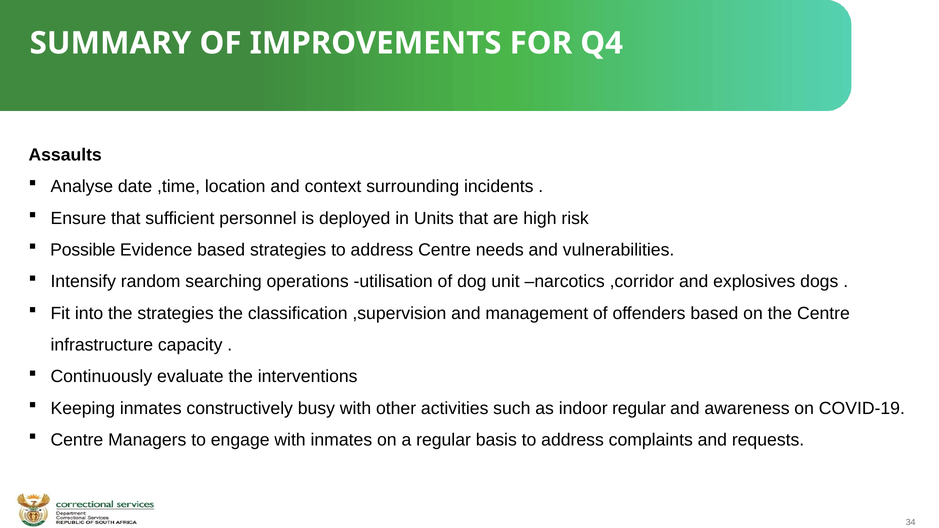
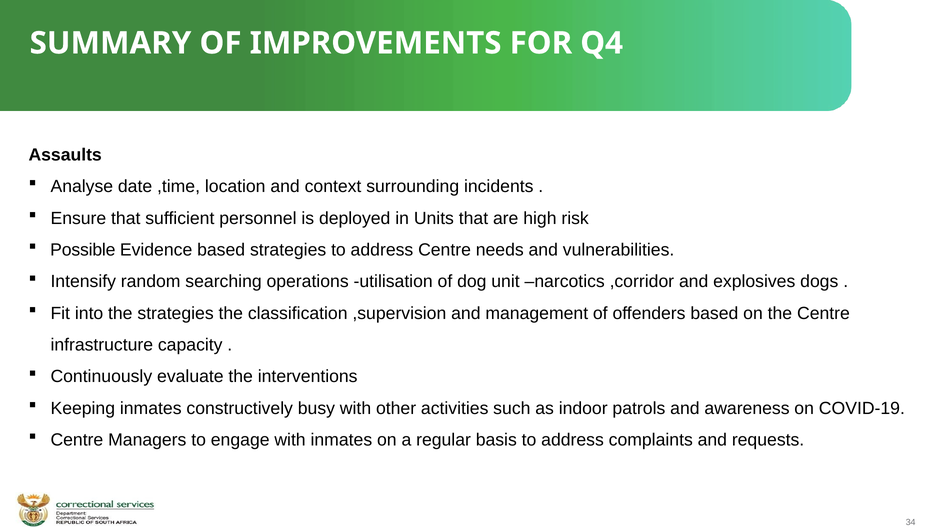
indoor regular: regular -> patrols
